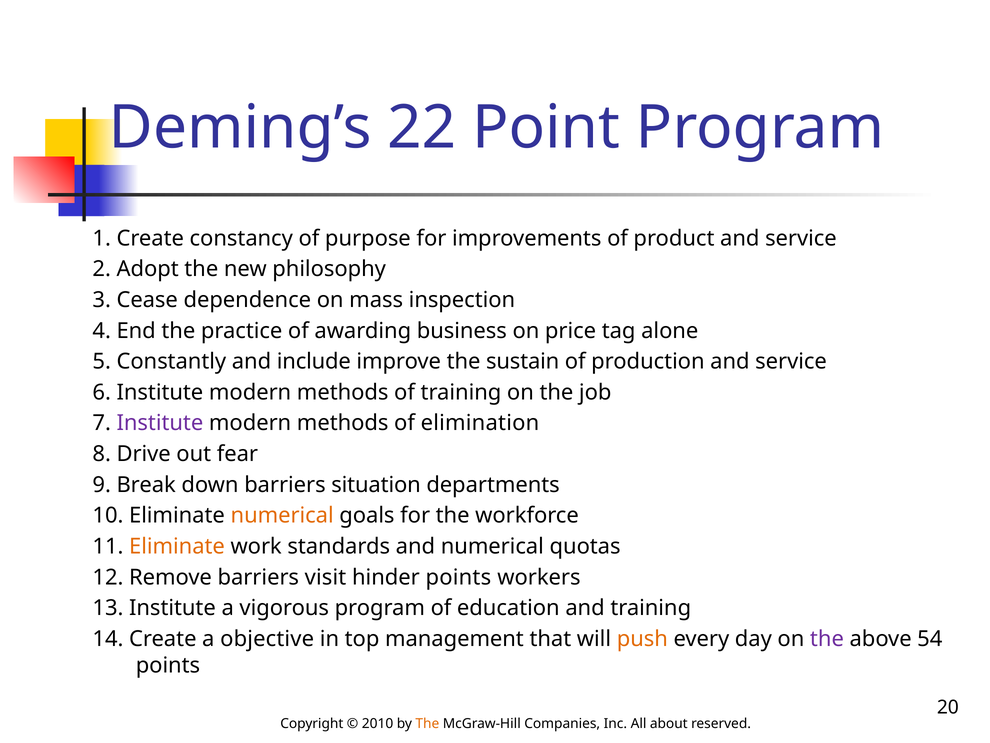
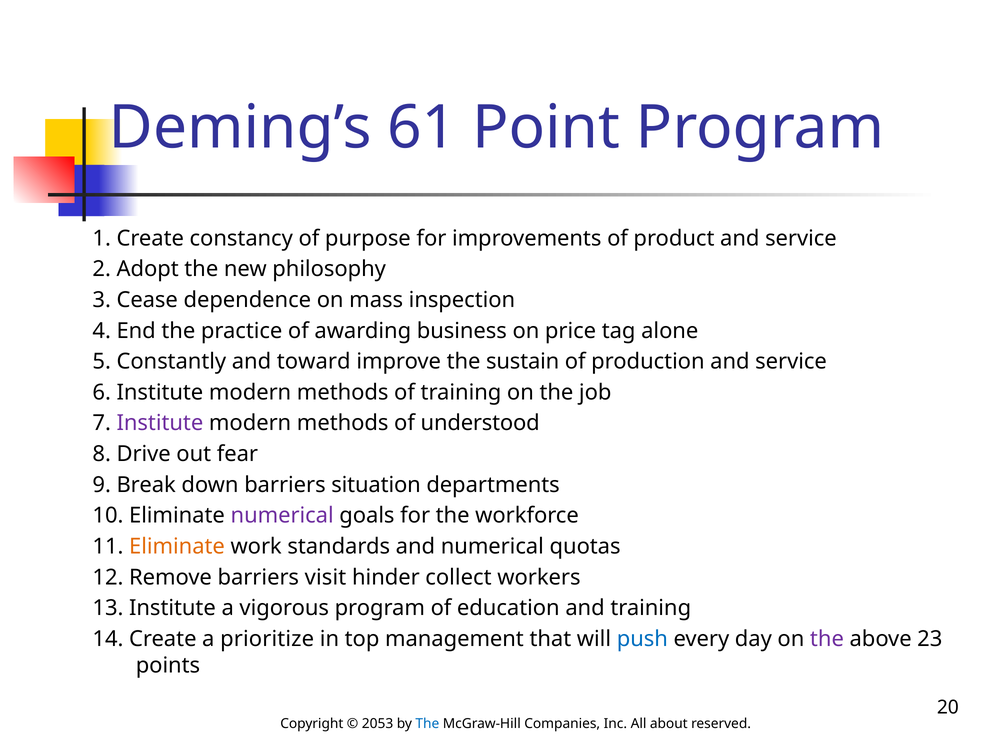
22: 22 -> 61
include: include -> toward
elimination: elimination -> understood
numerical at (282, 515) colour: orange -> purple
hinder points: points -> collect
objective: objective -> prioritize
push colour: orange -> blue
54: 54 -> 23
2010: 2010 -> 2053
The at (427, 723) colour: orange -> blue
